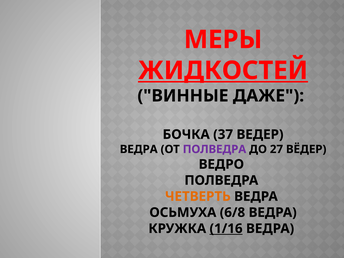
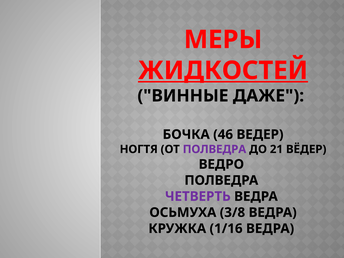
37: 37 -> 46
ВЕДРА at (139, 149): ВЕДРА -> НОГТЯ
27: 27 -> 21
ЧЕТВЕРТЬ colour: orange -> purple
6/8: 6/8 -> 3/8
1/16 underline: present -> none
